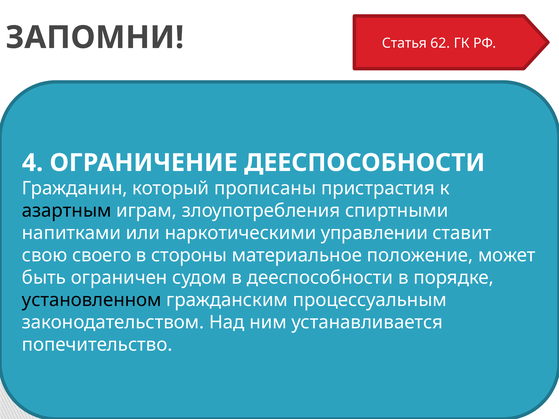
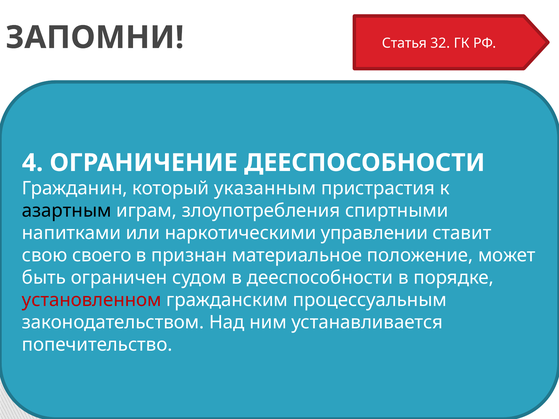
62: 62 -> 32
прописаны: прописаны -> указанным
стороны: стороны -> признан
установленном colour: black -> red
